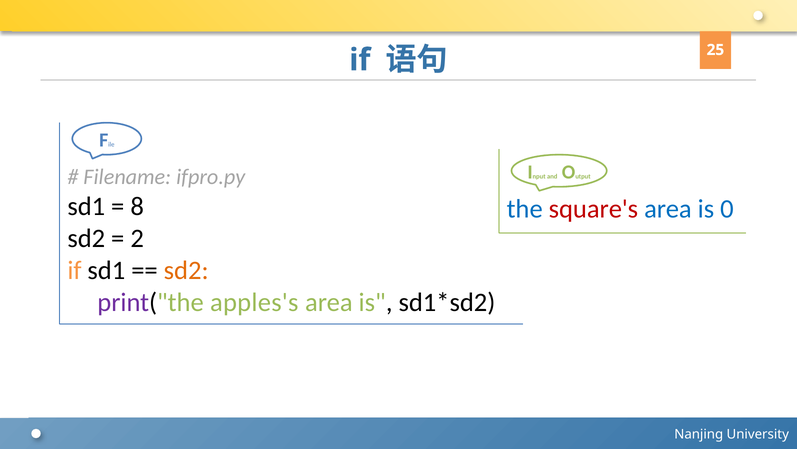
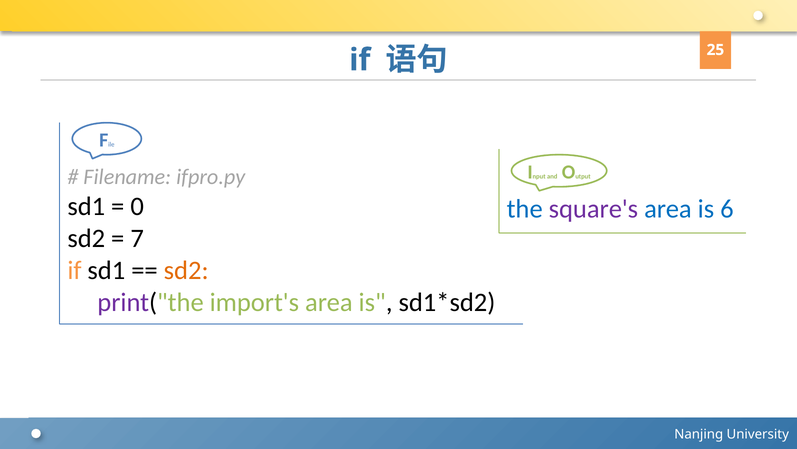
8: 8 -> 0
square's colour: red -> purple
0: 0 -> 6
2: 2 -> 7
apples's: apples's -> import's
